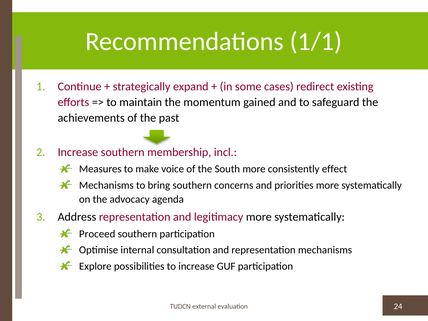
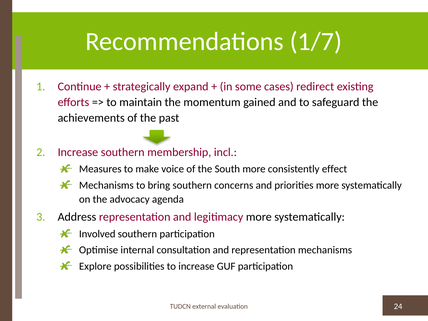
1/1: 1/1 -> 1/7
Proceed: Proceed -> Involved
